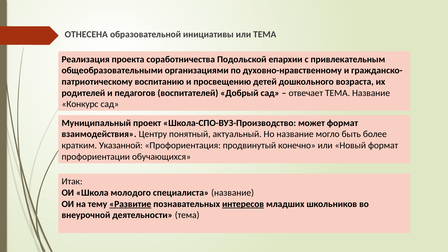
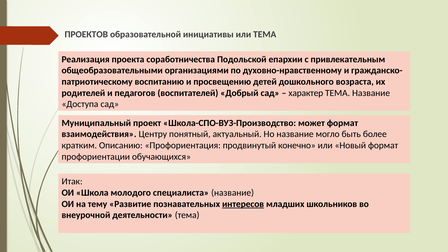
ОТНЕСЕНА: ОТНЕСЕНА -> ПРОЕКТОВ
отвечает: отвечает -> характер
Конкурс: Конкурс -> Доступа
Указанной: Указанной -> Описанию
Развитие underline: present -> none
